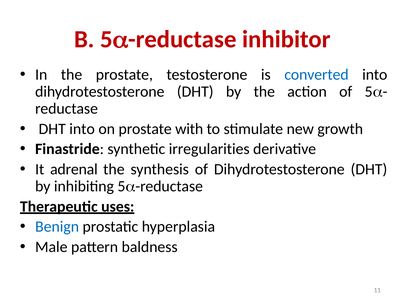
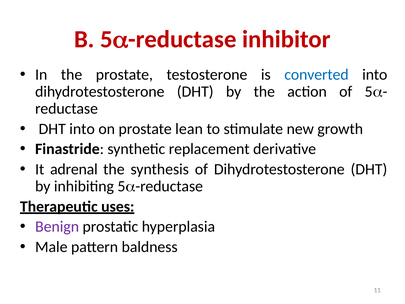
with: with -> lean
irregularities: irregularities -> replacement
Benign colour: blue -> purple
